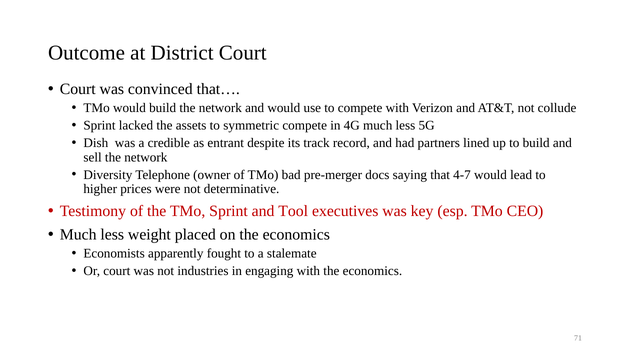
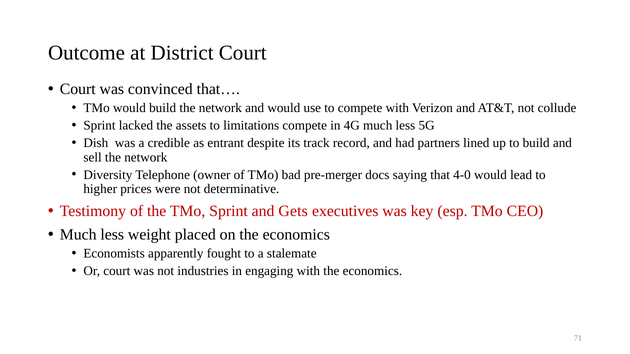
symmetric: symmetric -> limitations
4-7: 4-7 -> 4-0
Tool: Tool -> Gets
